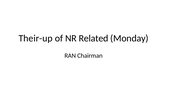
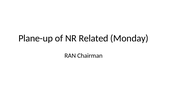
Their-up: Their-up -> Plane-up
